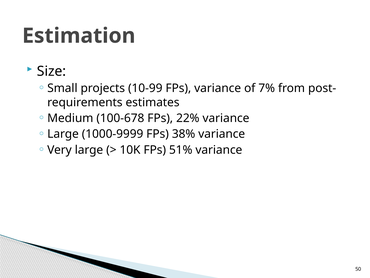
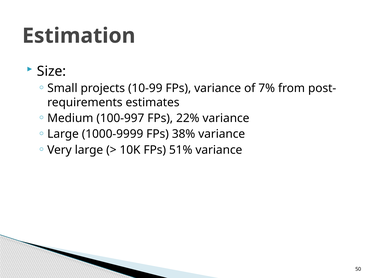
100-678: 100-678 -> 100-997
